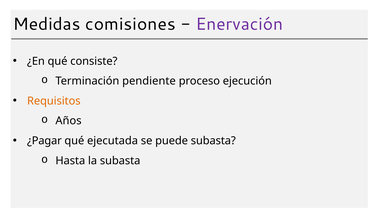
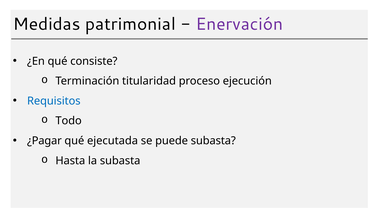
comisiones: comisiones -> patrimonial
pendiente: pendiente -> titularidad
Requisitos colour: orange -> blue
Años: Años -> Todo
